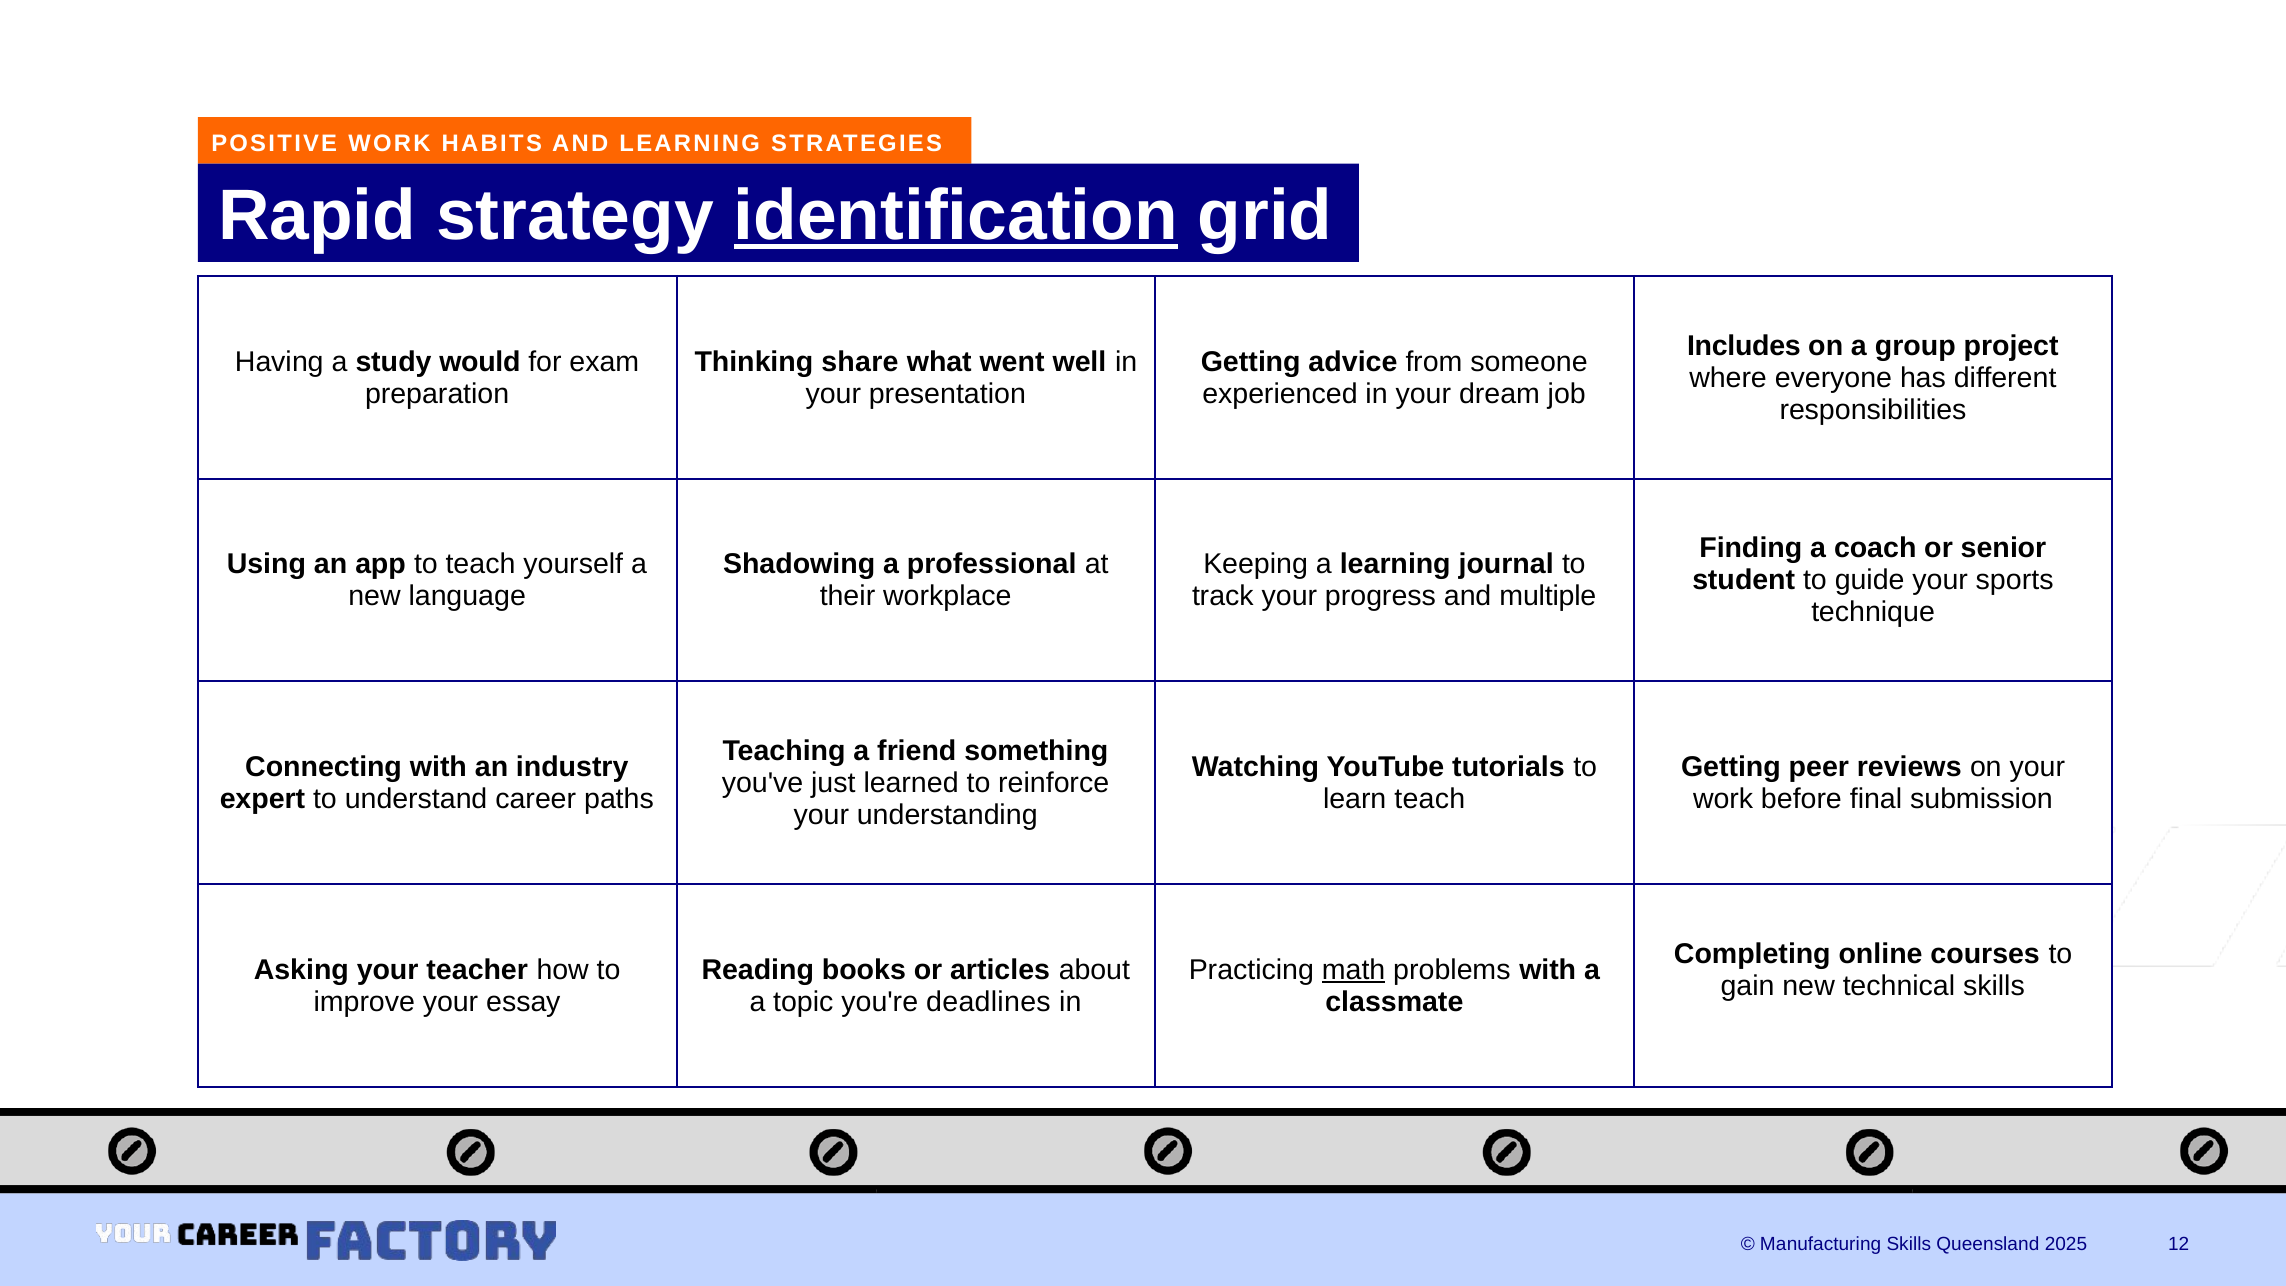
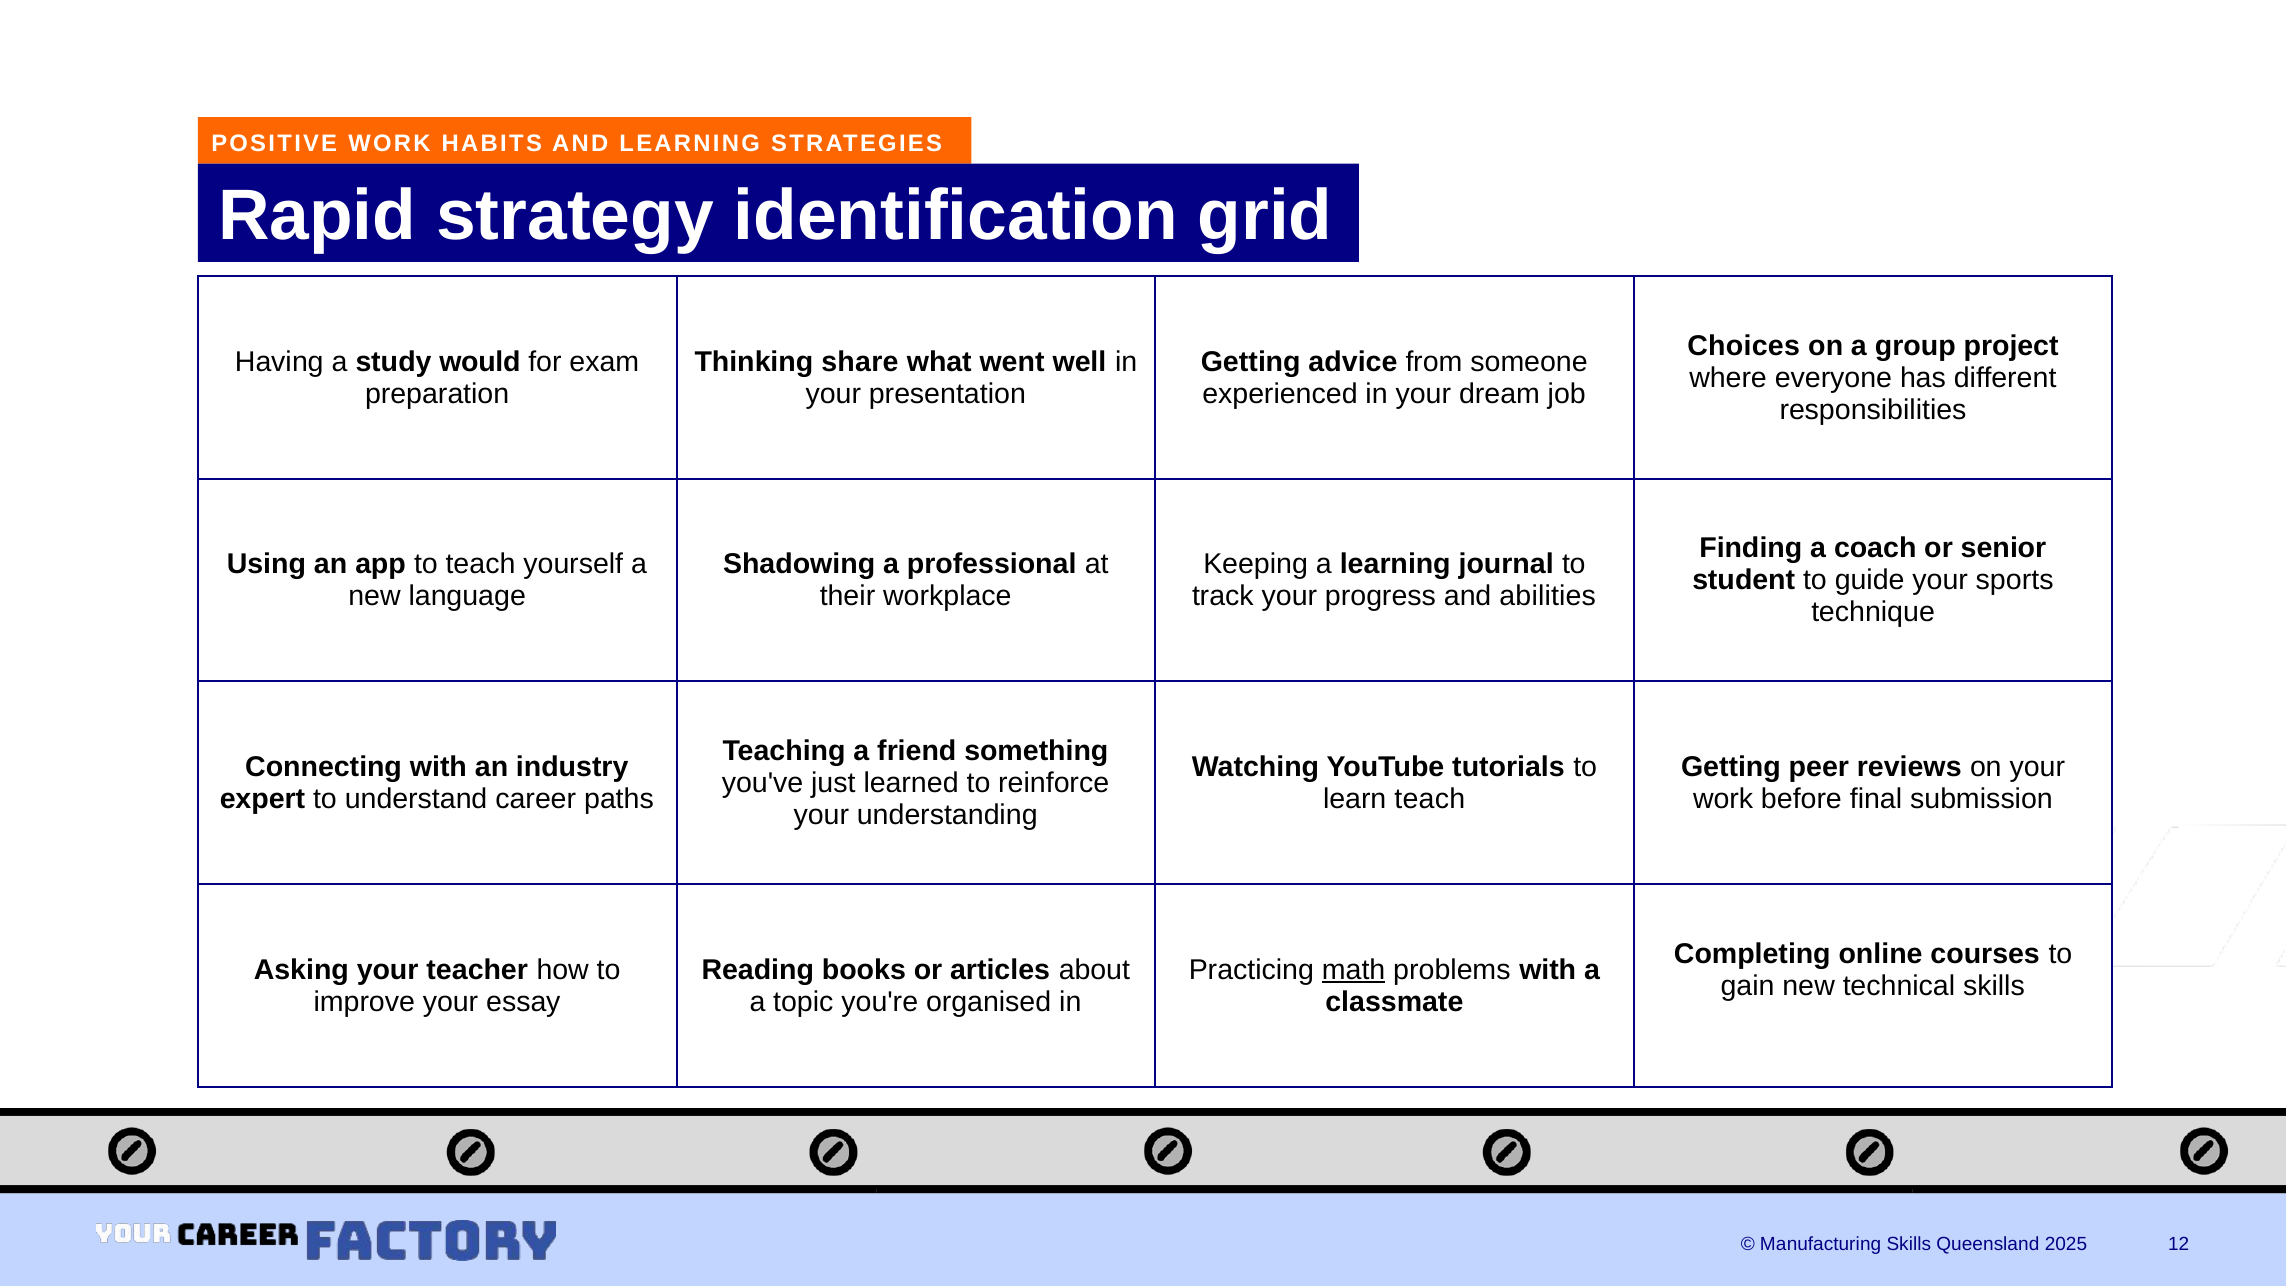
identification underline: present -> none
Includes: Includes -> Choices
multiple: multiple -> abilities
deadlines: deadlines -> organised
